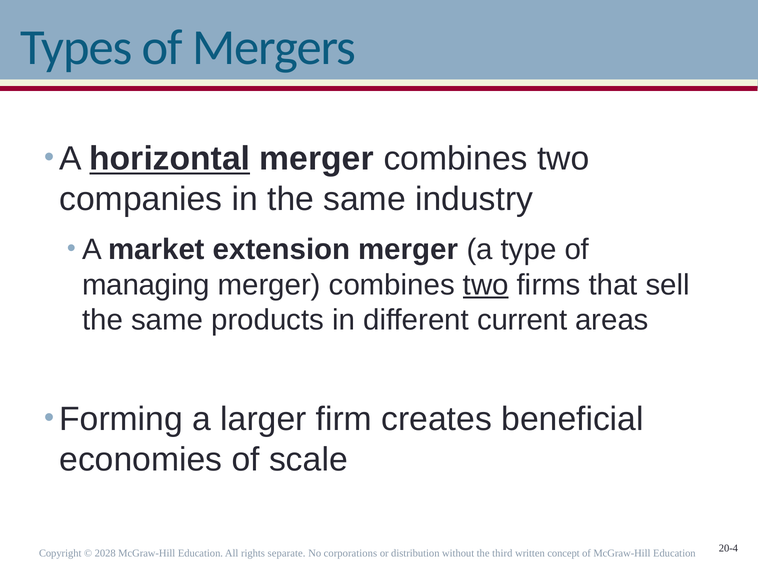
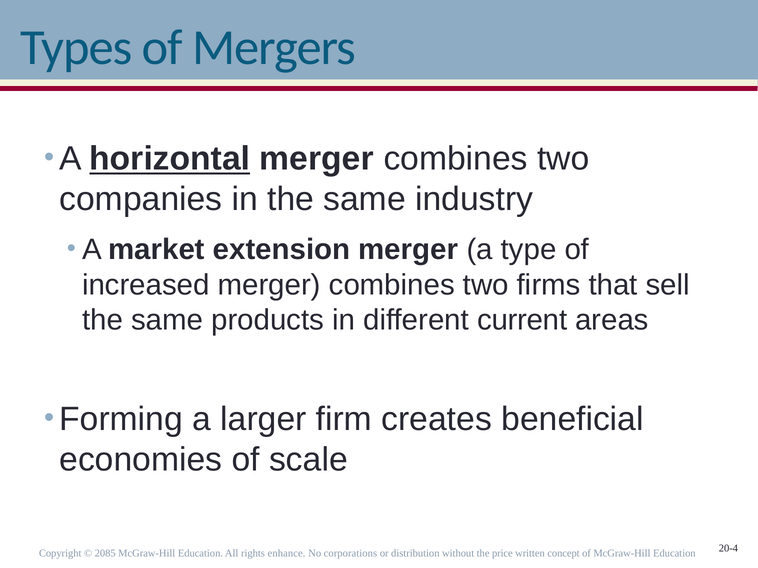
managing: managing -> increased
two at (486, 285) underline: present -> none
2028: 2028 -> 2085
separate: separate -> enhance
third: third -> price
